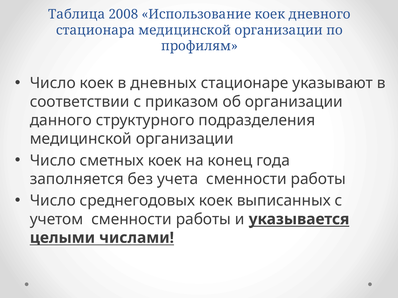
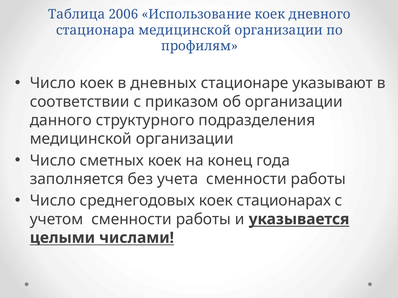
2008: 2008 -> 2006
выписанных: выписанных -> стационарах
